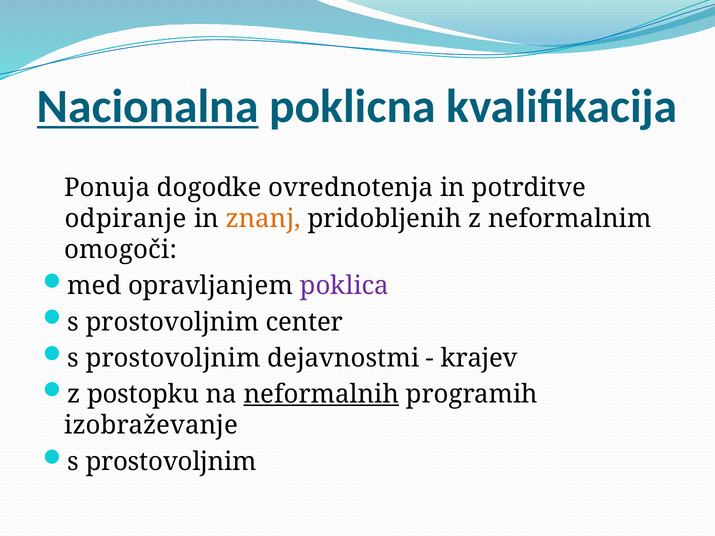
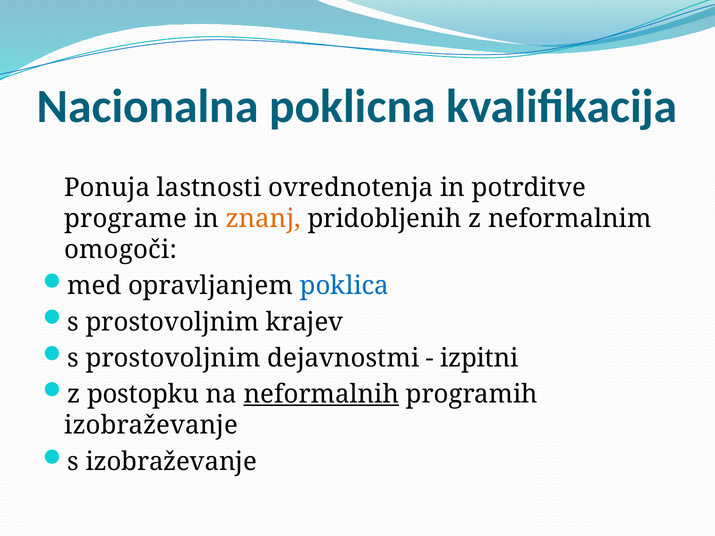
Nacionalna underline: present -> none
dogodke: dogodke -> lastnosti
odpiranje: odpiranje -> programe
poklica colour: purple -> blue
center: center -> krajev
krajev: krajev -> izpitni
prostovoljnim at (171, 462): prostovoljnim -> izobraževanje
